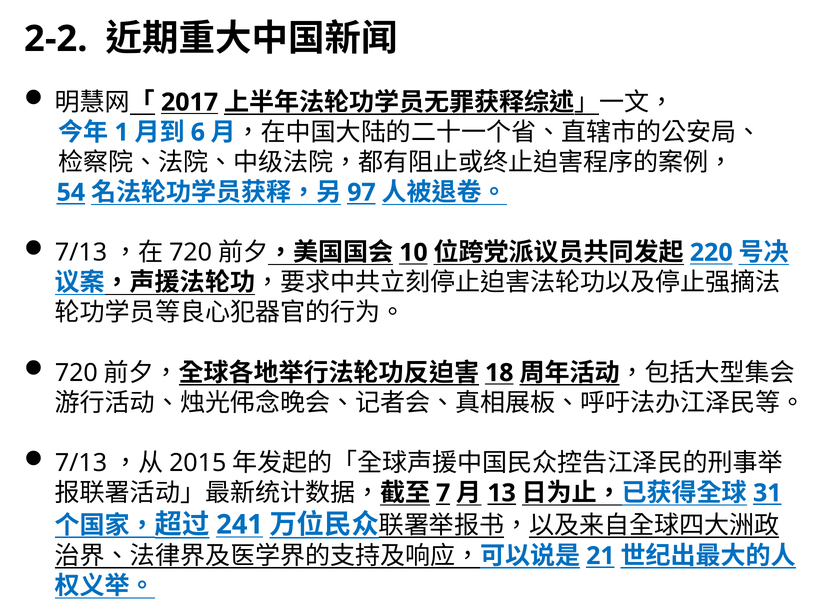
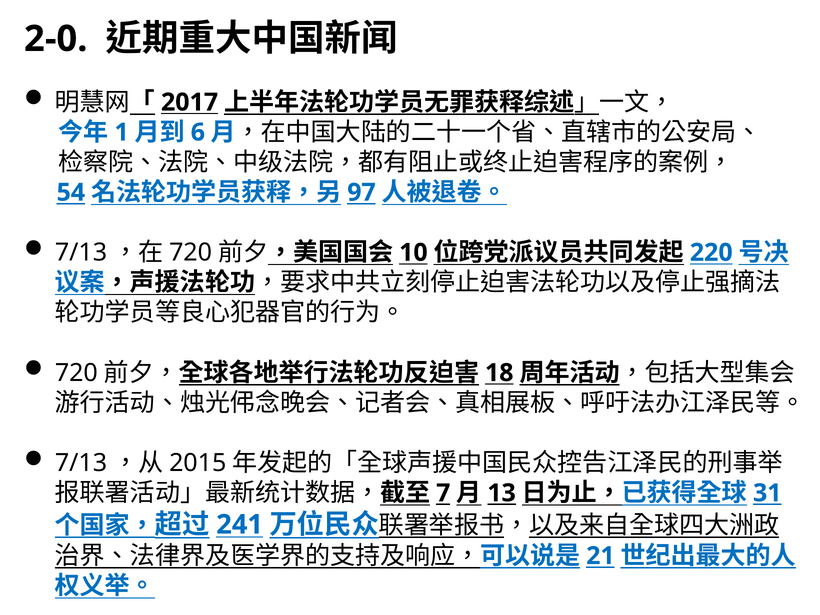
2-2: 2-2 -> 2-0
